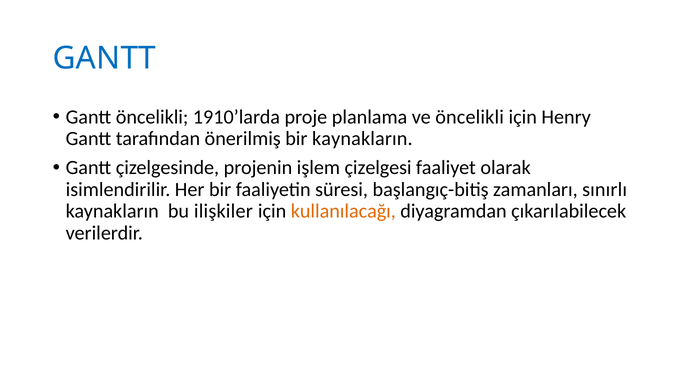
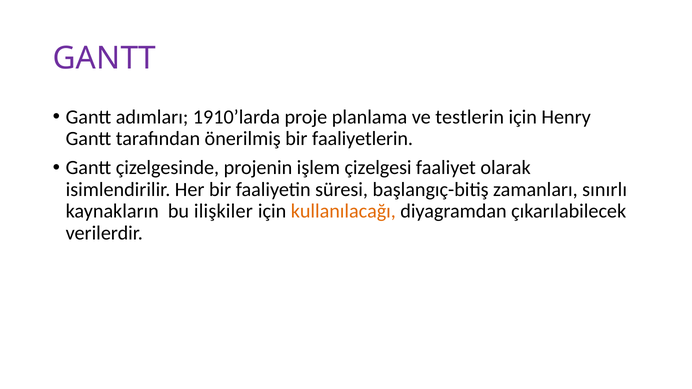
GANTT at (104, 58) colour: blue -> purple
Gantt öncelikli: öncelikli -> adımları
ve öncelikli: öncelikli -> testlerin
bir kaynakların: kaynakların -> faaliyetlerin
